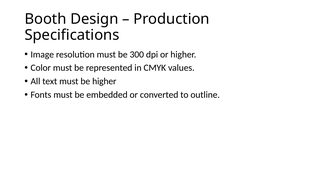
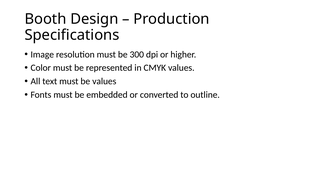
be higher: higher -> values
